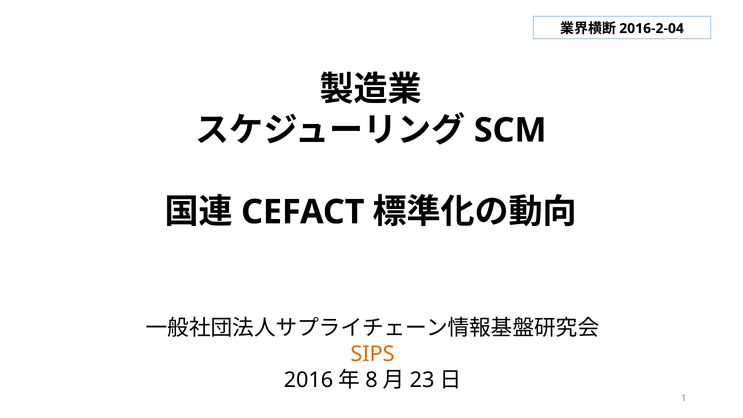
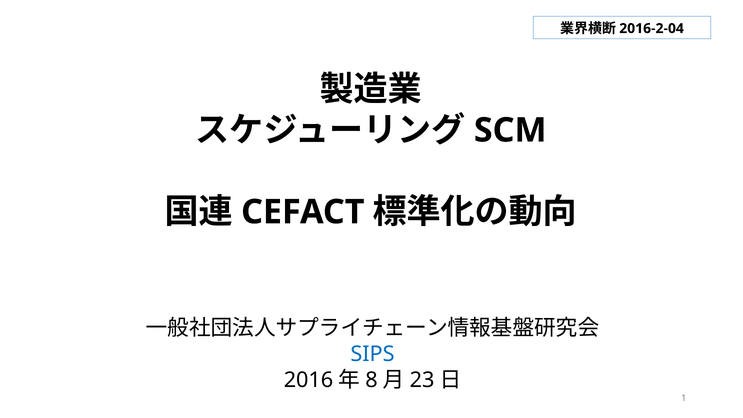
SIPS colour: orange -> blue
